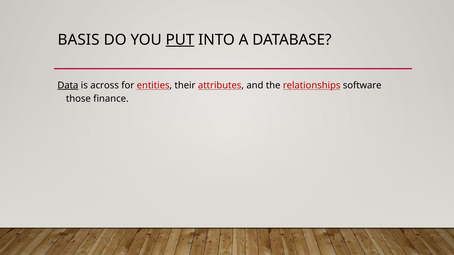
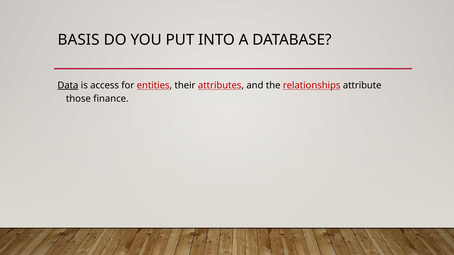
PUT underline: present -> none
across: across -> access
software: software -> attribute
